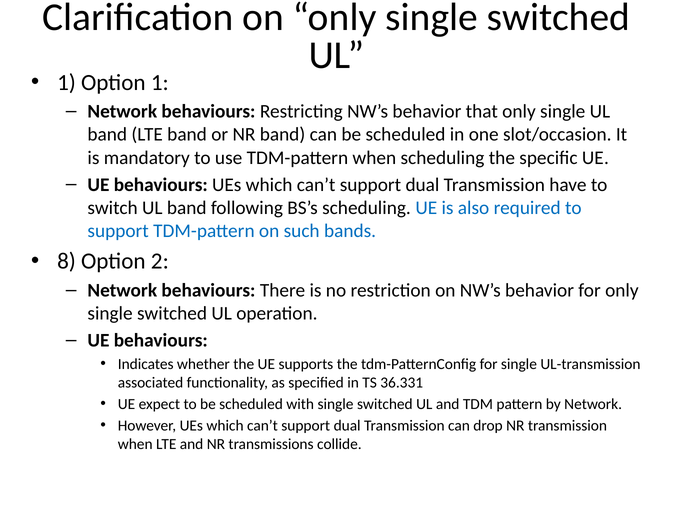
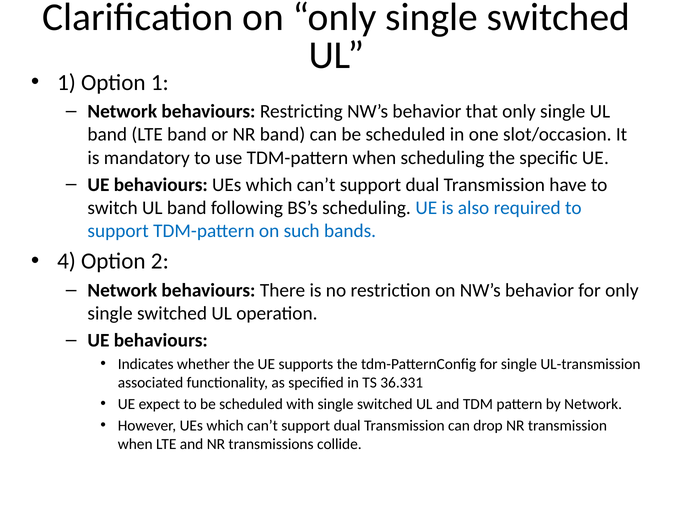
8: 8 -> 4
